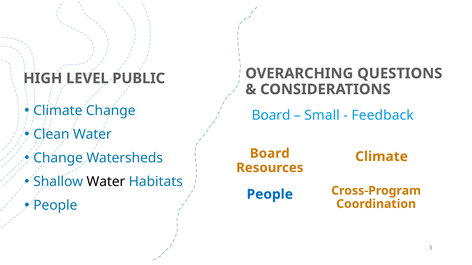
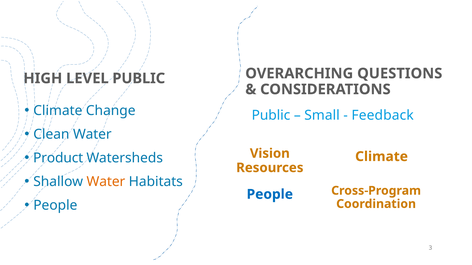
Board at (271, 115): Board -> Public
Change at (58, 158): Change -> Product
Board at (270, 154): Board -> Vision
Water at (106, 182) colour: black -> orange
